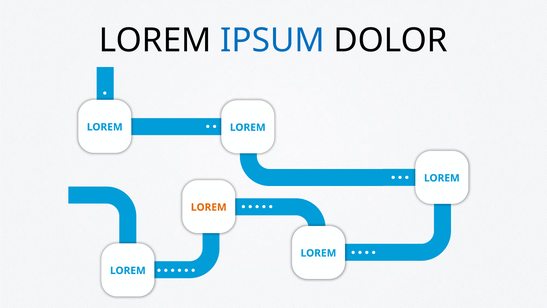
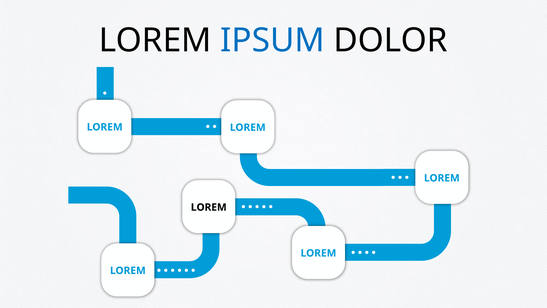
LOREM at (209, 207) colour: orange -> black
